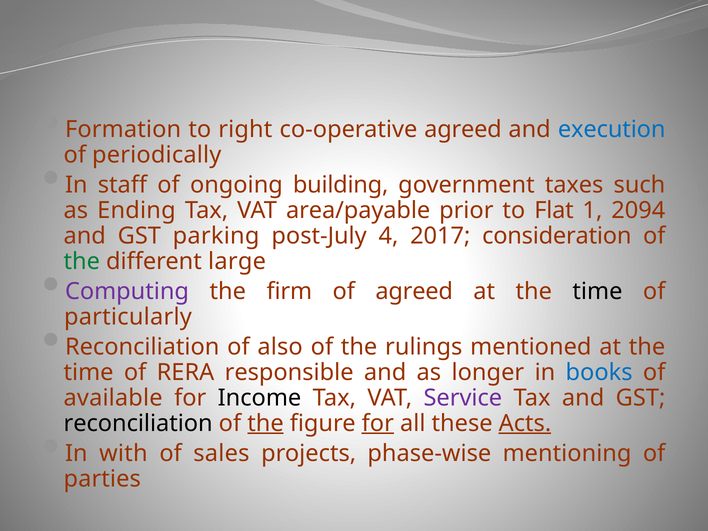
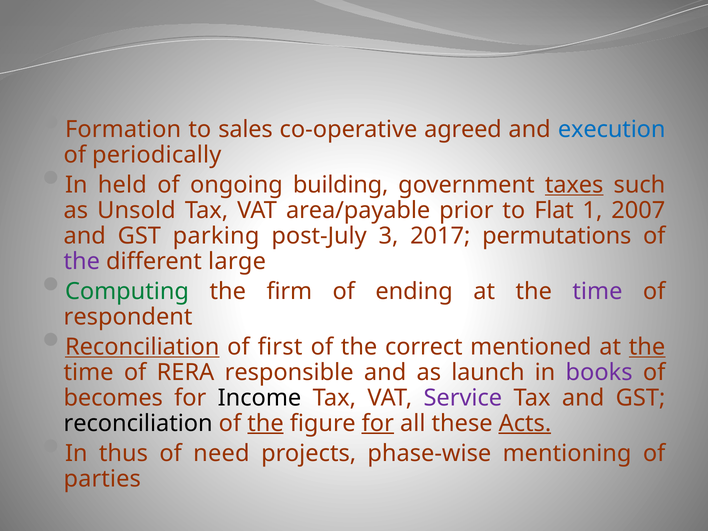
right: right -> sales
staff: staff -> held
taxes underline: none -> present
Ending: Ending -> Unsold
2094: 2094 -> 2007
4: 4 -> 3
consideration: consideration -> permutations
the at (82, 261) colour: green -> purple
Computing colour: purple -> green
of agreed: agreed -> ending
time at (597, 291) colour: black -> purple
particularly: particularly -> respondent
Reconciliation at (142, 347) underline: none -> present
also: also -> first
rulings: rulings -> correct
the at (647, 347) underline: none -> present
longer: longer -> launch
books colour: blue -> purple
available: available -> becomes
with: with -> thus
sales: sales -> need
